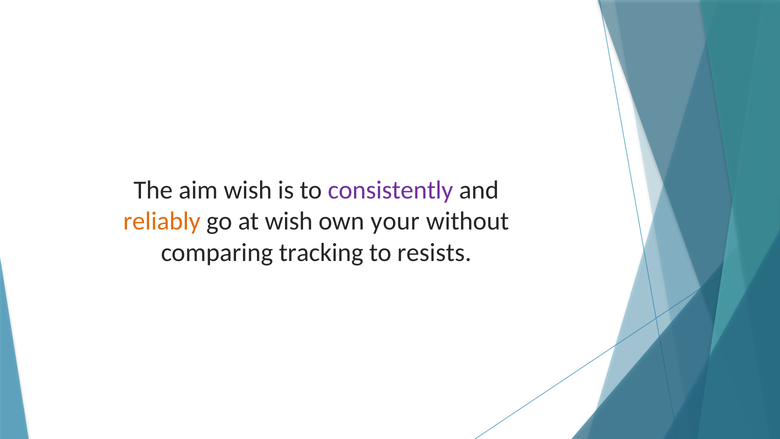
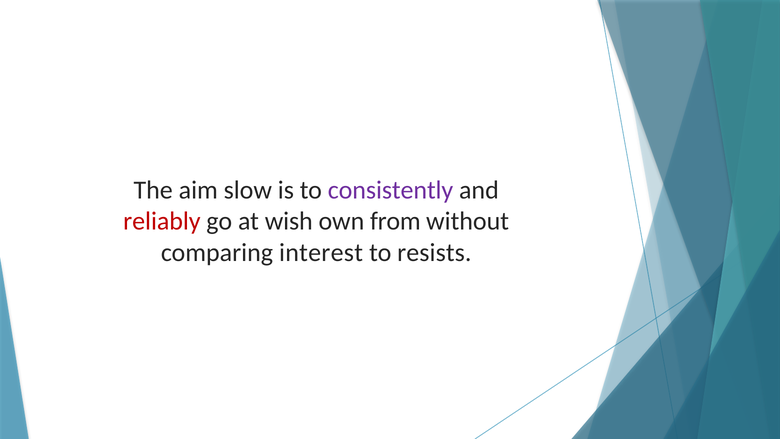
aim wish: wish -> slow
reliably colour: orange -> red
your: your -> from
tracking: tracking -> interest
